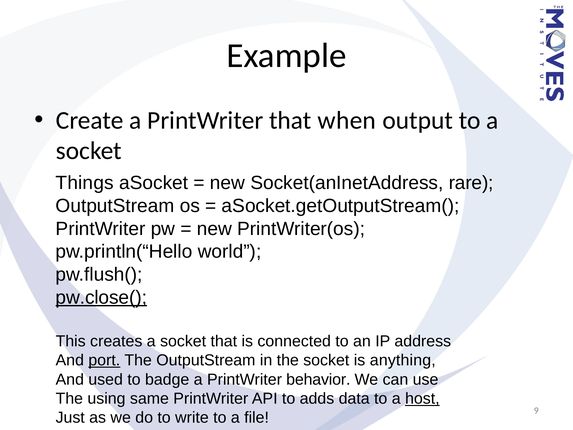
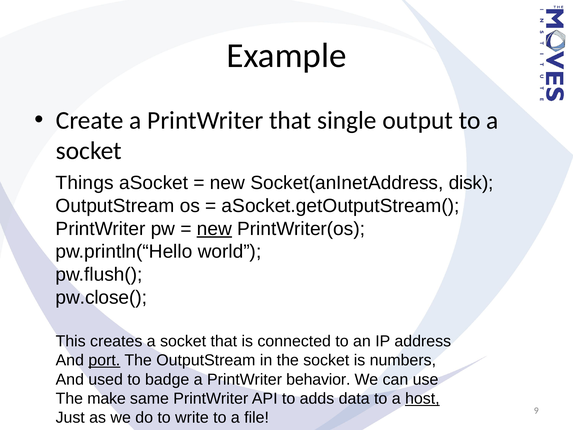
when: when -> single
rare: rare -> disk
new at (214, 229) underline: none -> present
pw.close( underline: present -> none
anything: anything -> numbers
using: using -> make
